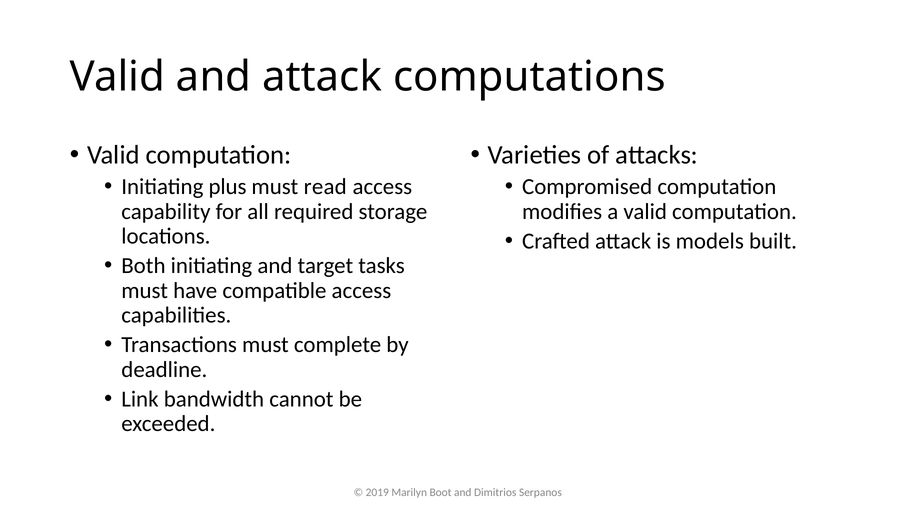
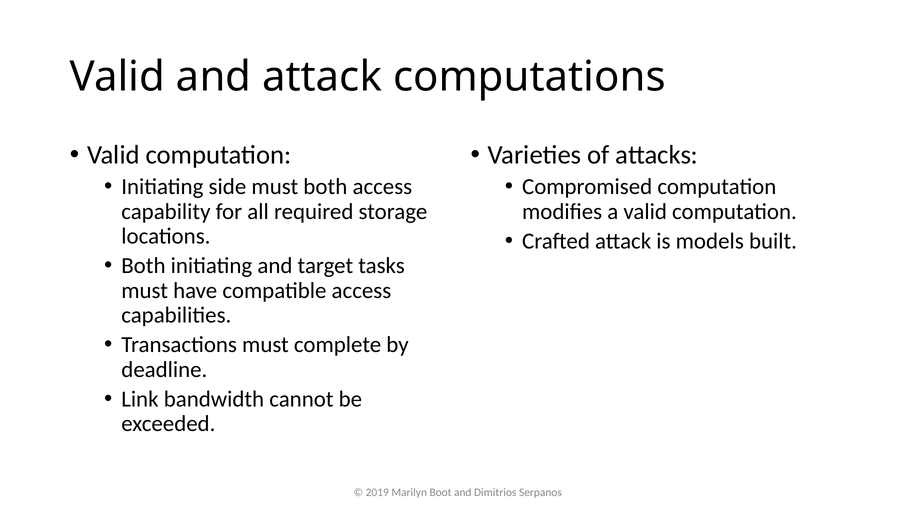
plus: plus -> side
must read: read -> both
